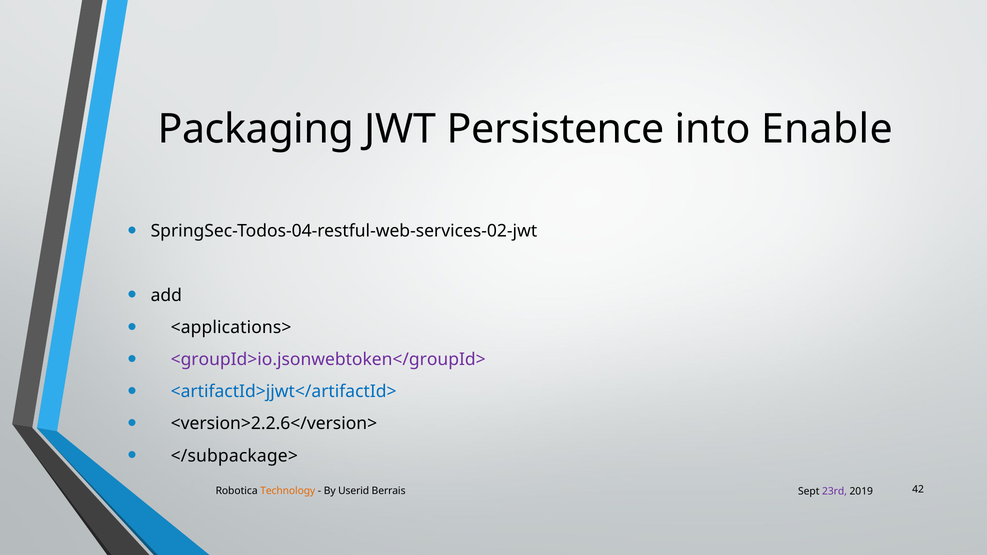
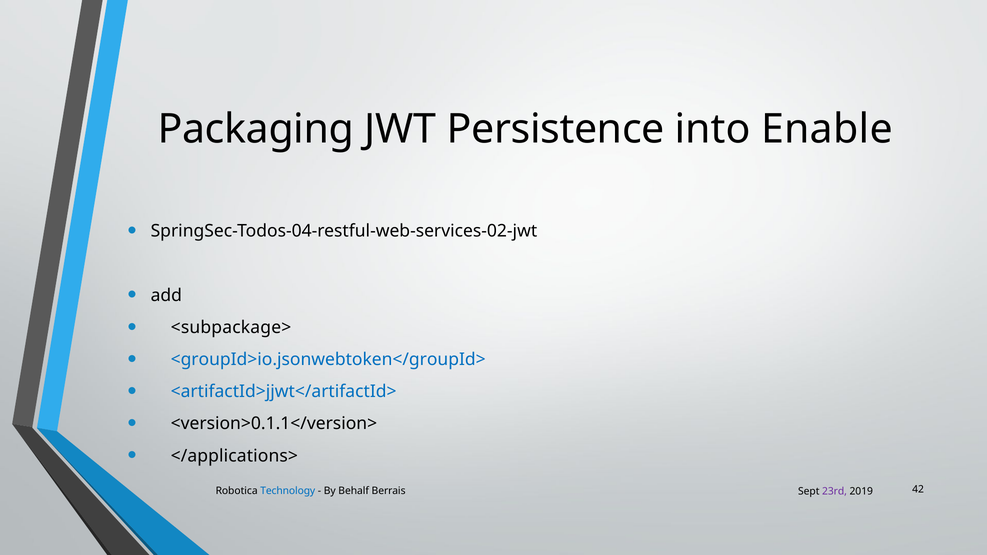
<applications>: <applications> -> <subpackage>
<groupId>io.jsonwebtoken</groupId> colour: purple -> blue
<version>2.2.6</version>: <version>2.2.6</version> -> <version>0.1.1</version>
</subpackage>: </subpackage> -> </applications>
Technology colour: orange -> blue
Userid: Userid -> Behalf
